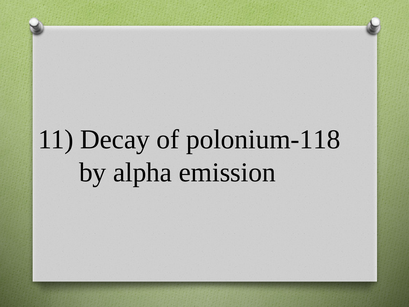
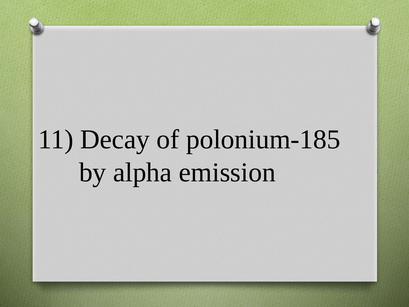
polonium-118: polonium-118 -> polonium-185
